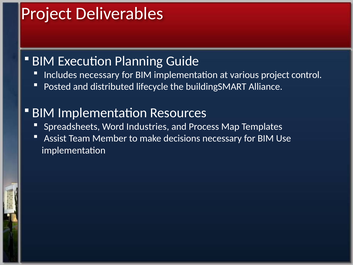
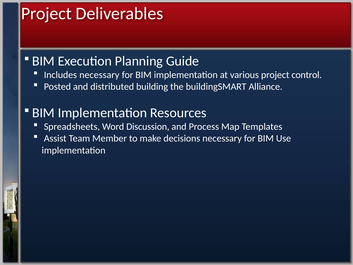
lifecycle: lifecycle -> building
Industries: Industries -> Discussion
